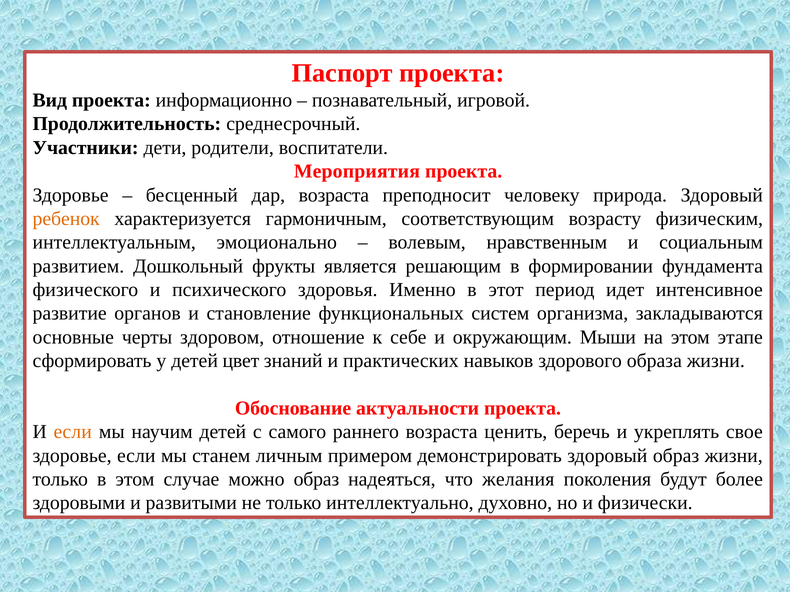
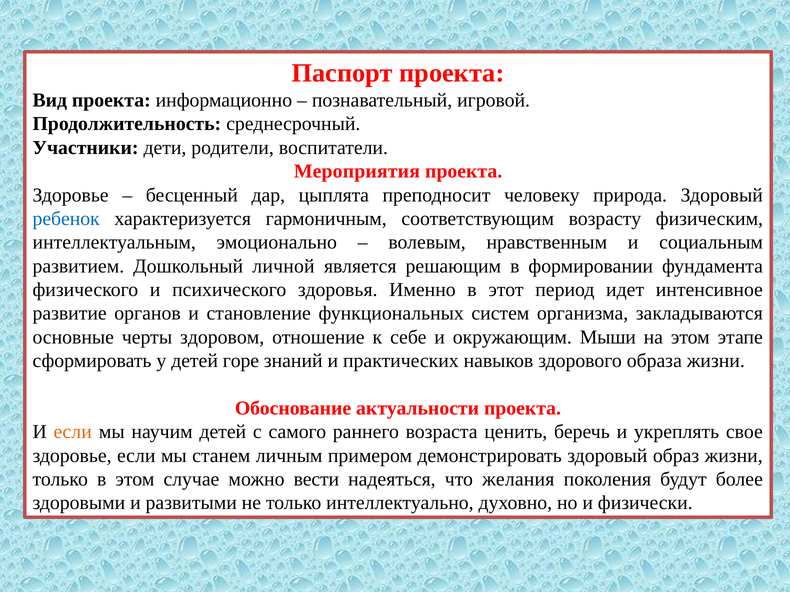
дар возраста: возраста -> цыплята
ребенок colour: orange -> blue
фрукты: фрукты -> личной
цвет: цвет -> горе
можно образ: образ -> вести
